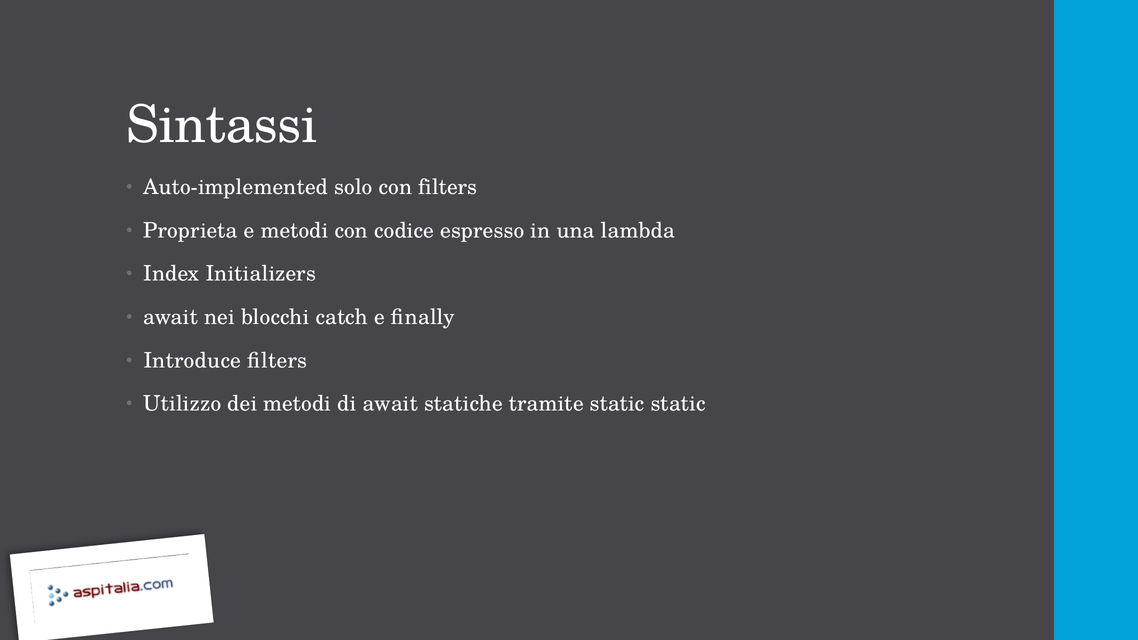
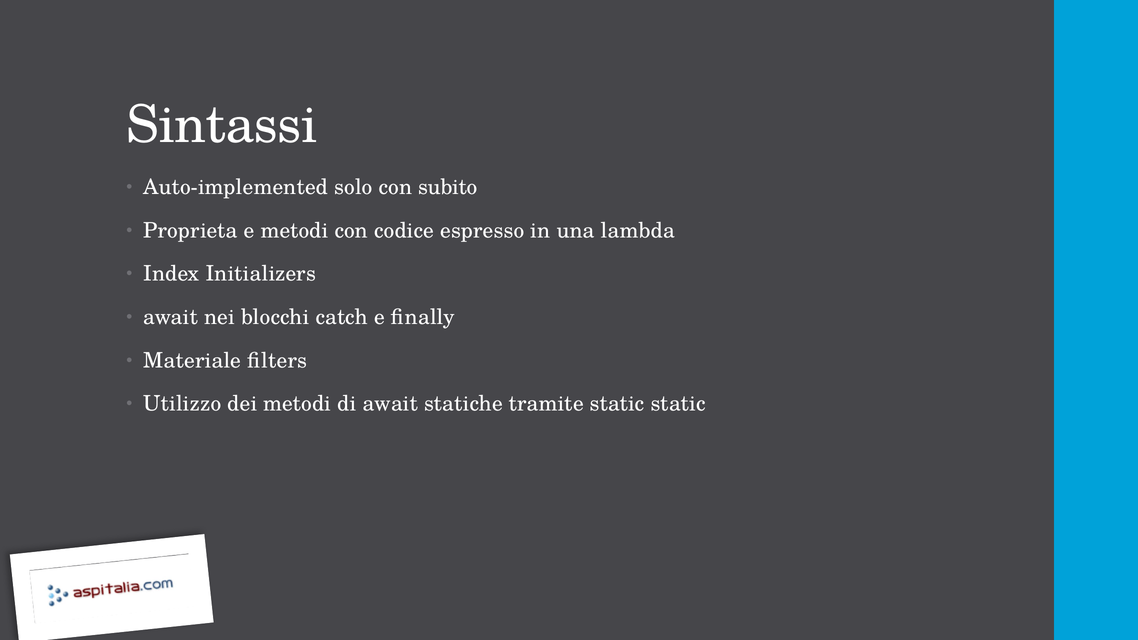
con filters: filters -> subito
Introduce: Introduce -> Materiale
